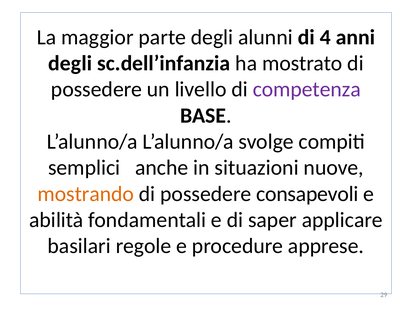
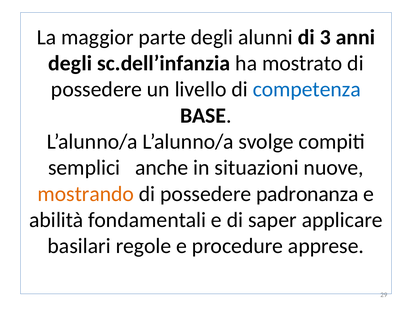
4: 4 -> 3
competenza colour: purple -> blue
consapevoli: consapevoli -> padronanza
